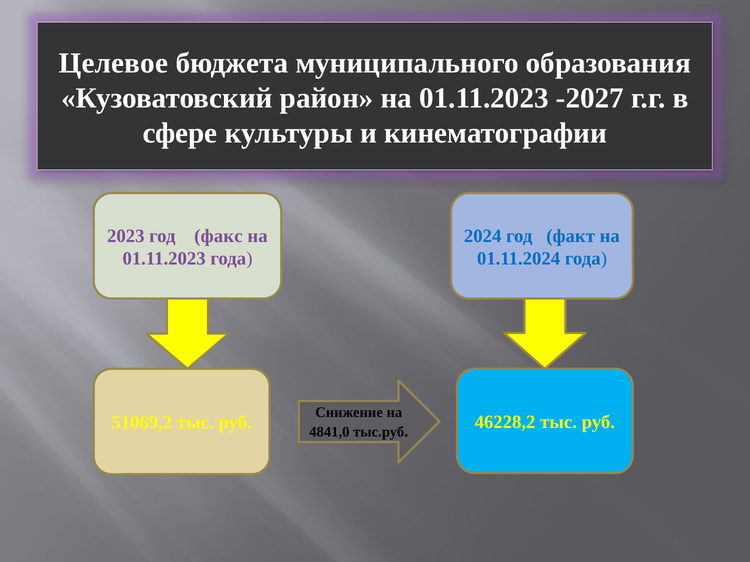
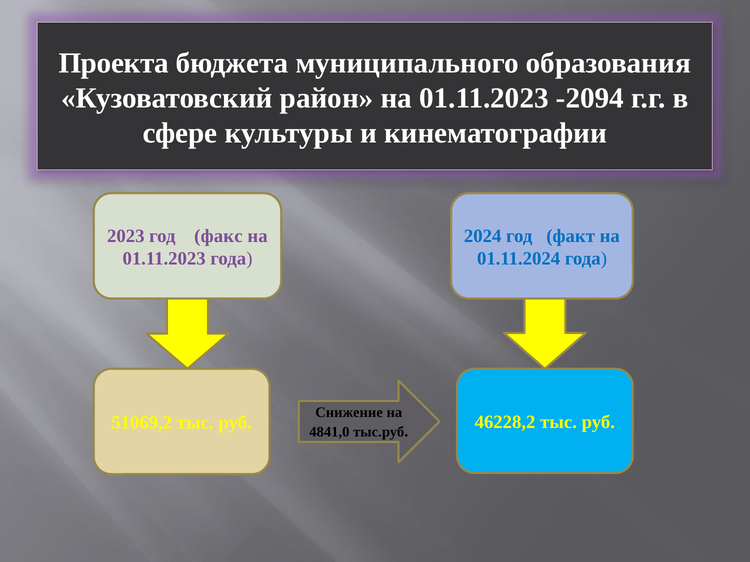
Целевое: Целевое -> Проекта
-2027: -2027 -> -2094
